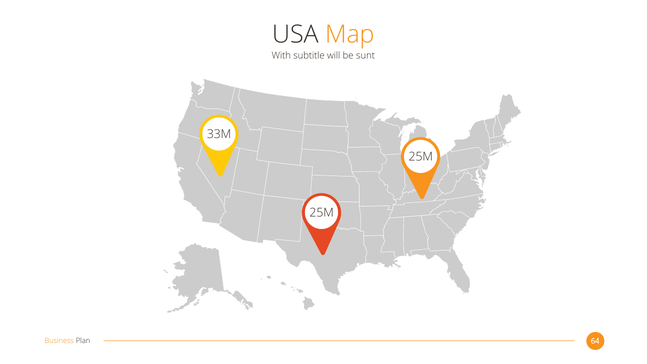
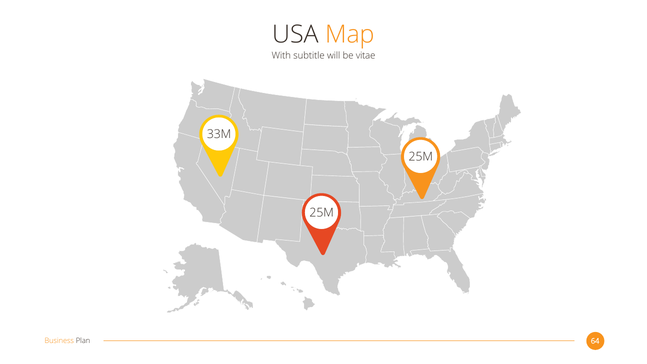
sunt: sunt -> vitae
